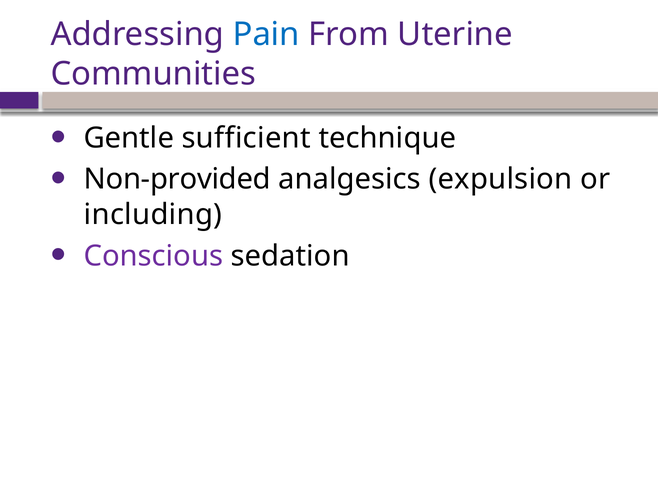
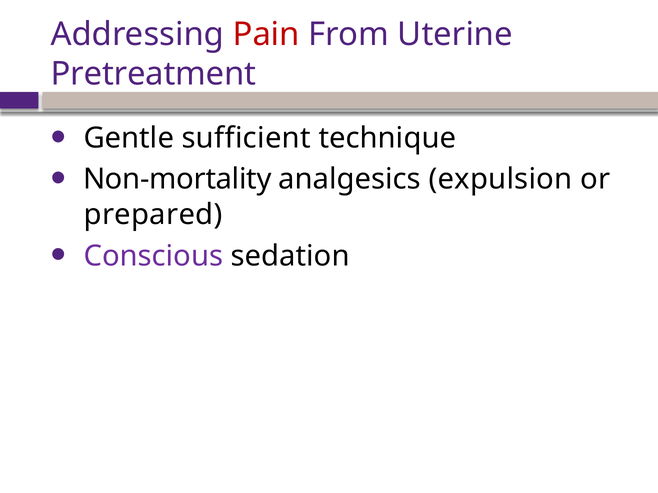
Pain colour: blue -> red
Communities: Communities -> Pretreatment
Non-provided: Non-provided -> Non-mortality
including: including -> prepared
